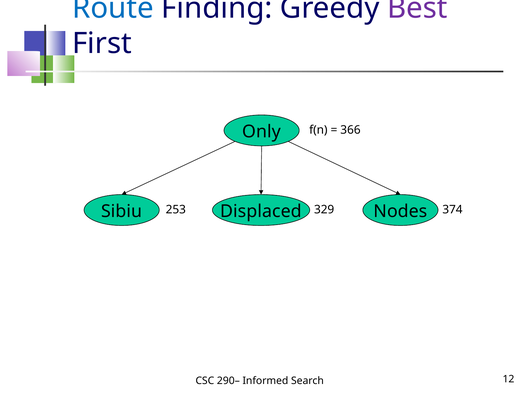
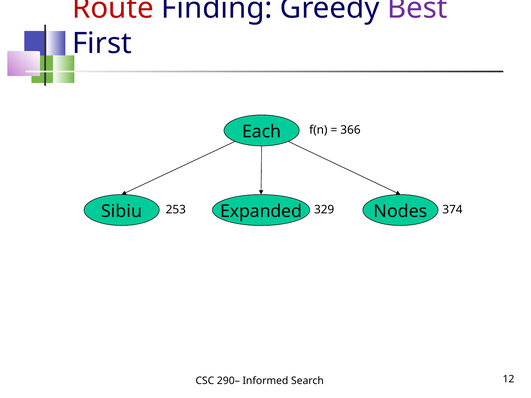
Route colour: blue -> red
Only: Only -> Each
Displaced: Displaced -> Expanded
